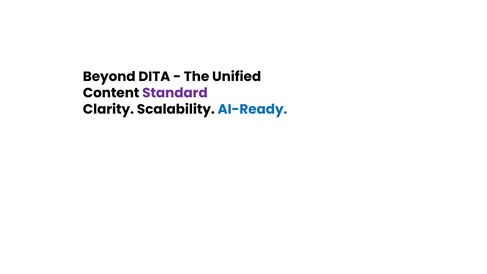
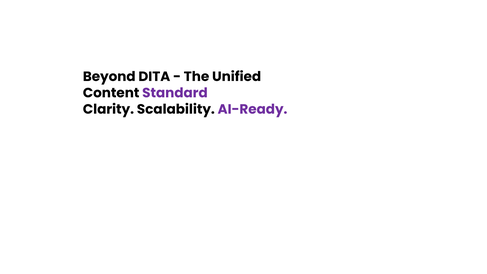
AI-Ready colour: blue -> purple
